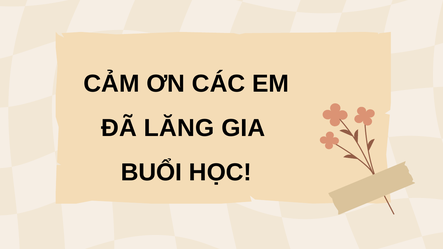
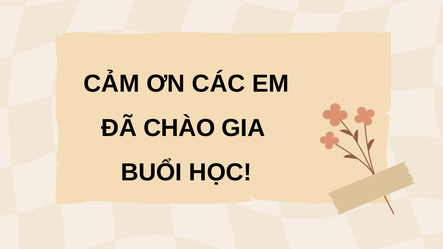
LĂNG: LĂNG -> CHÀO
